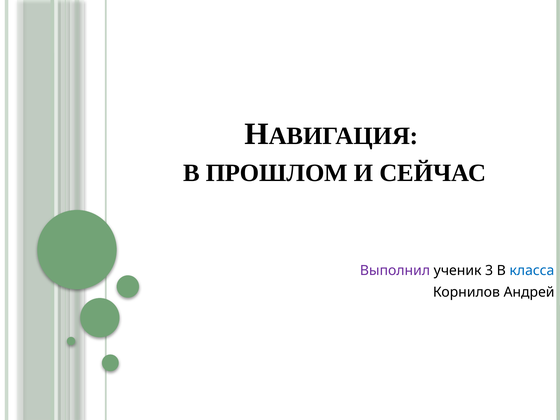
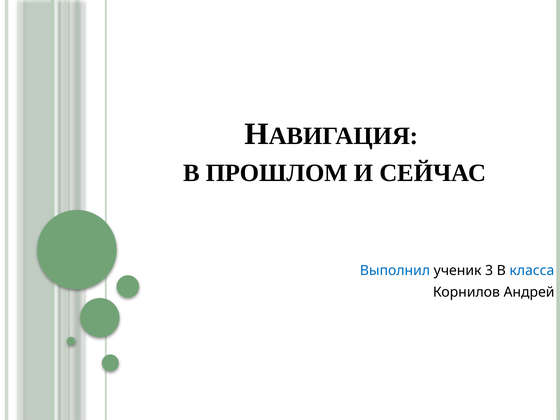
Выполнил colour: purple -> blue
